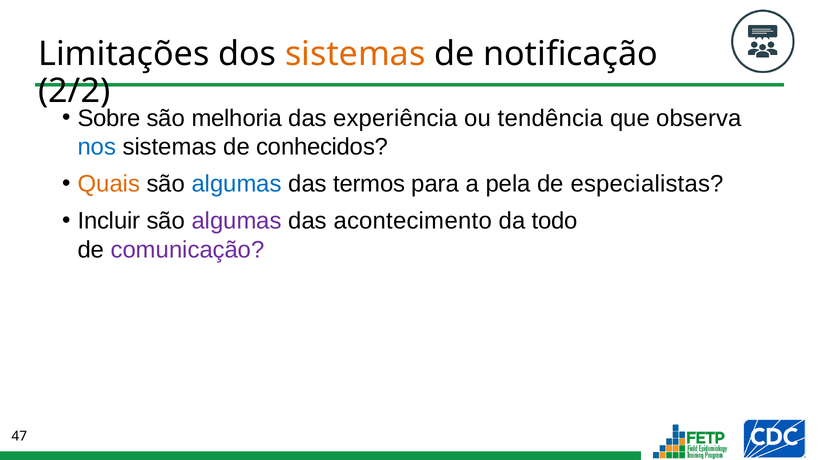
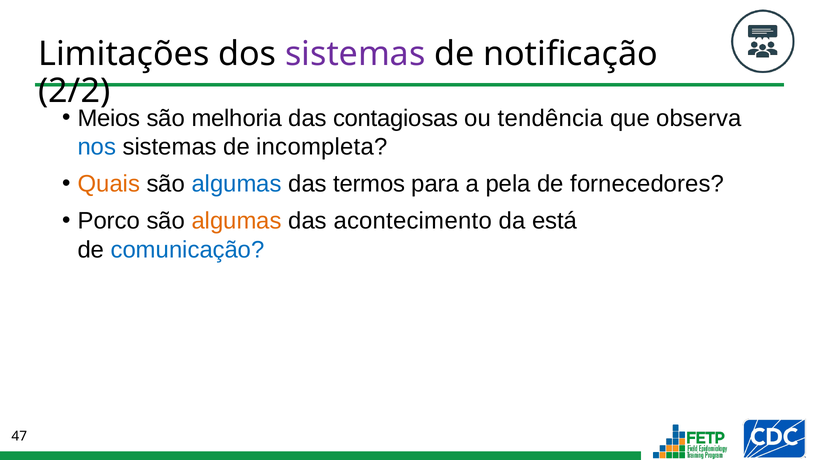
sistemas at (355, 54) colour: orange -> purple
Sobre: Sobre -> Meios
experiência: experiência -> contagiosas
conhecidos: conhecidos -> incompleta
especialistas: especialistas -> fornecedores
Incluir: Incluir -> Porco
algumas at (237, 221) colour: purple -> orange
todo: todo -> está
comunicação colour: purple -> blue
